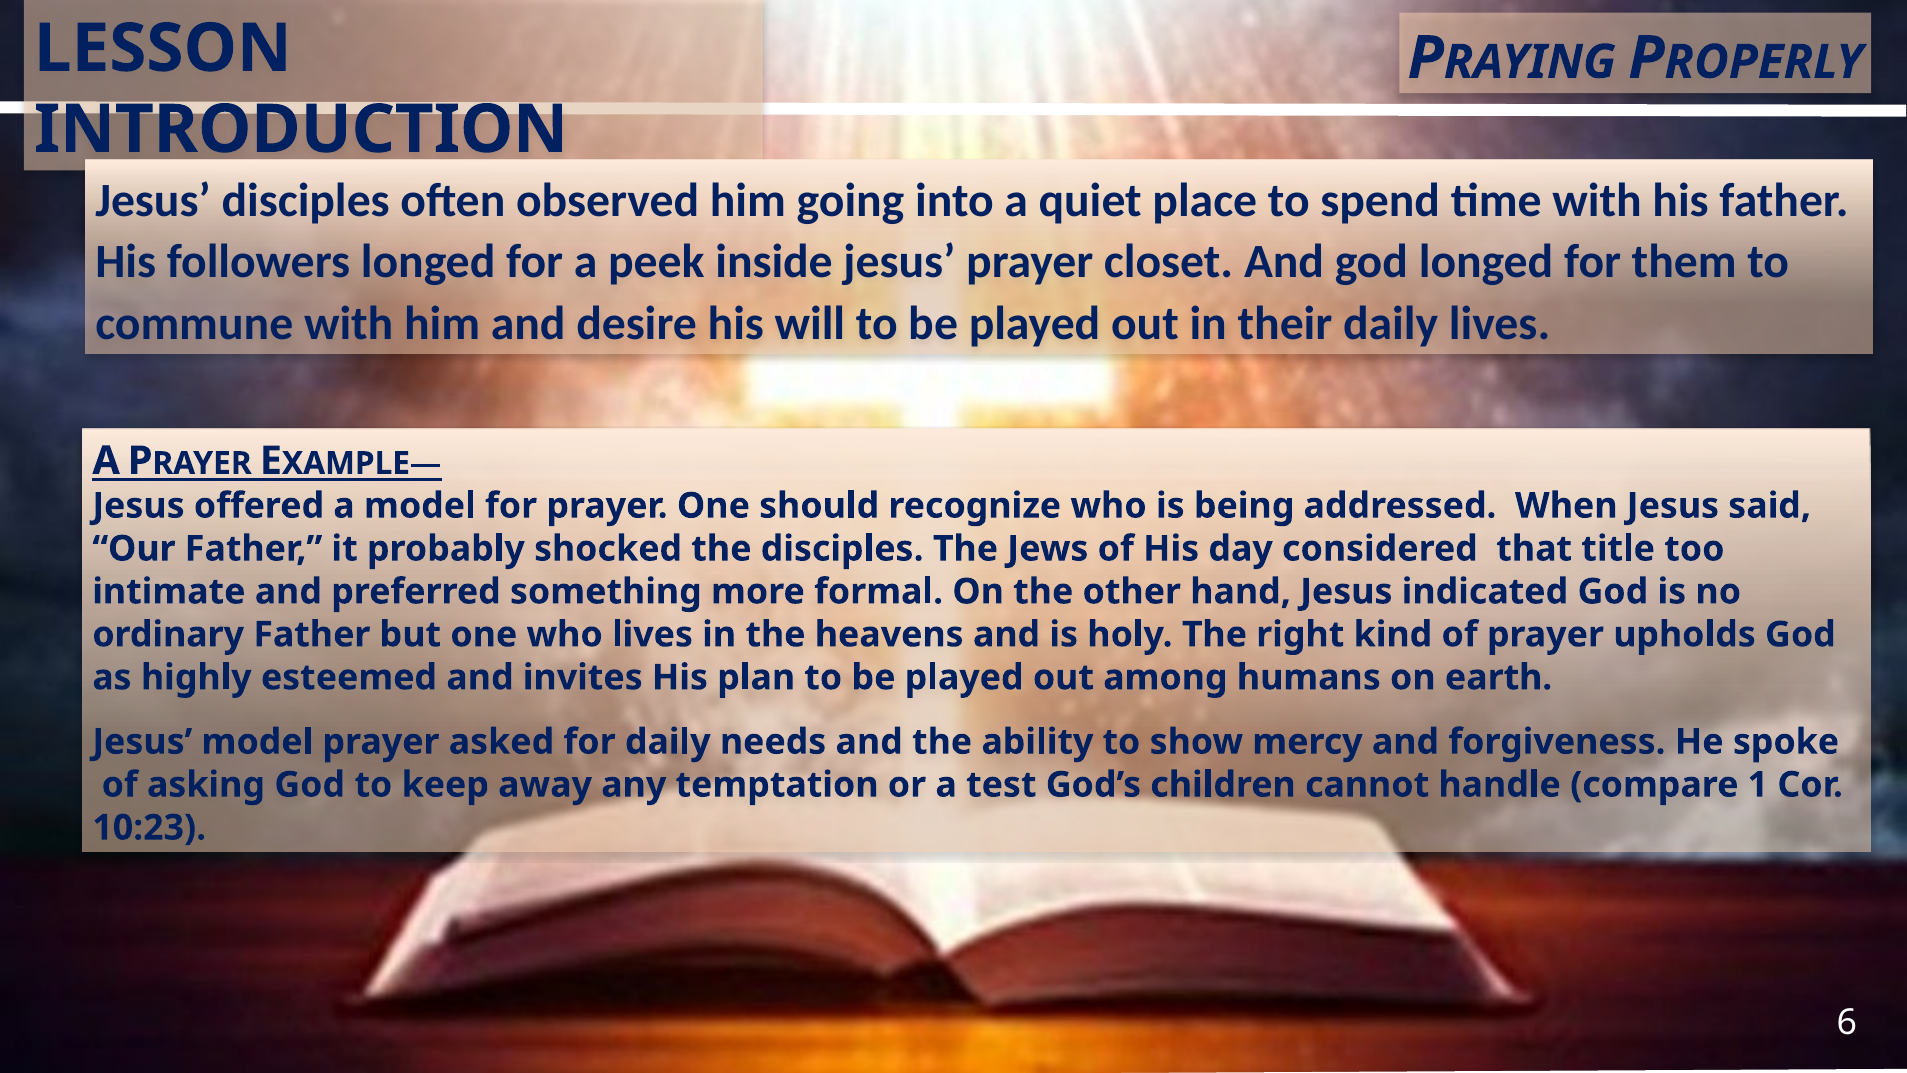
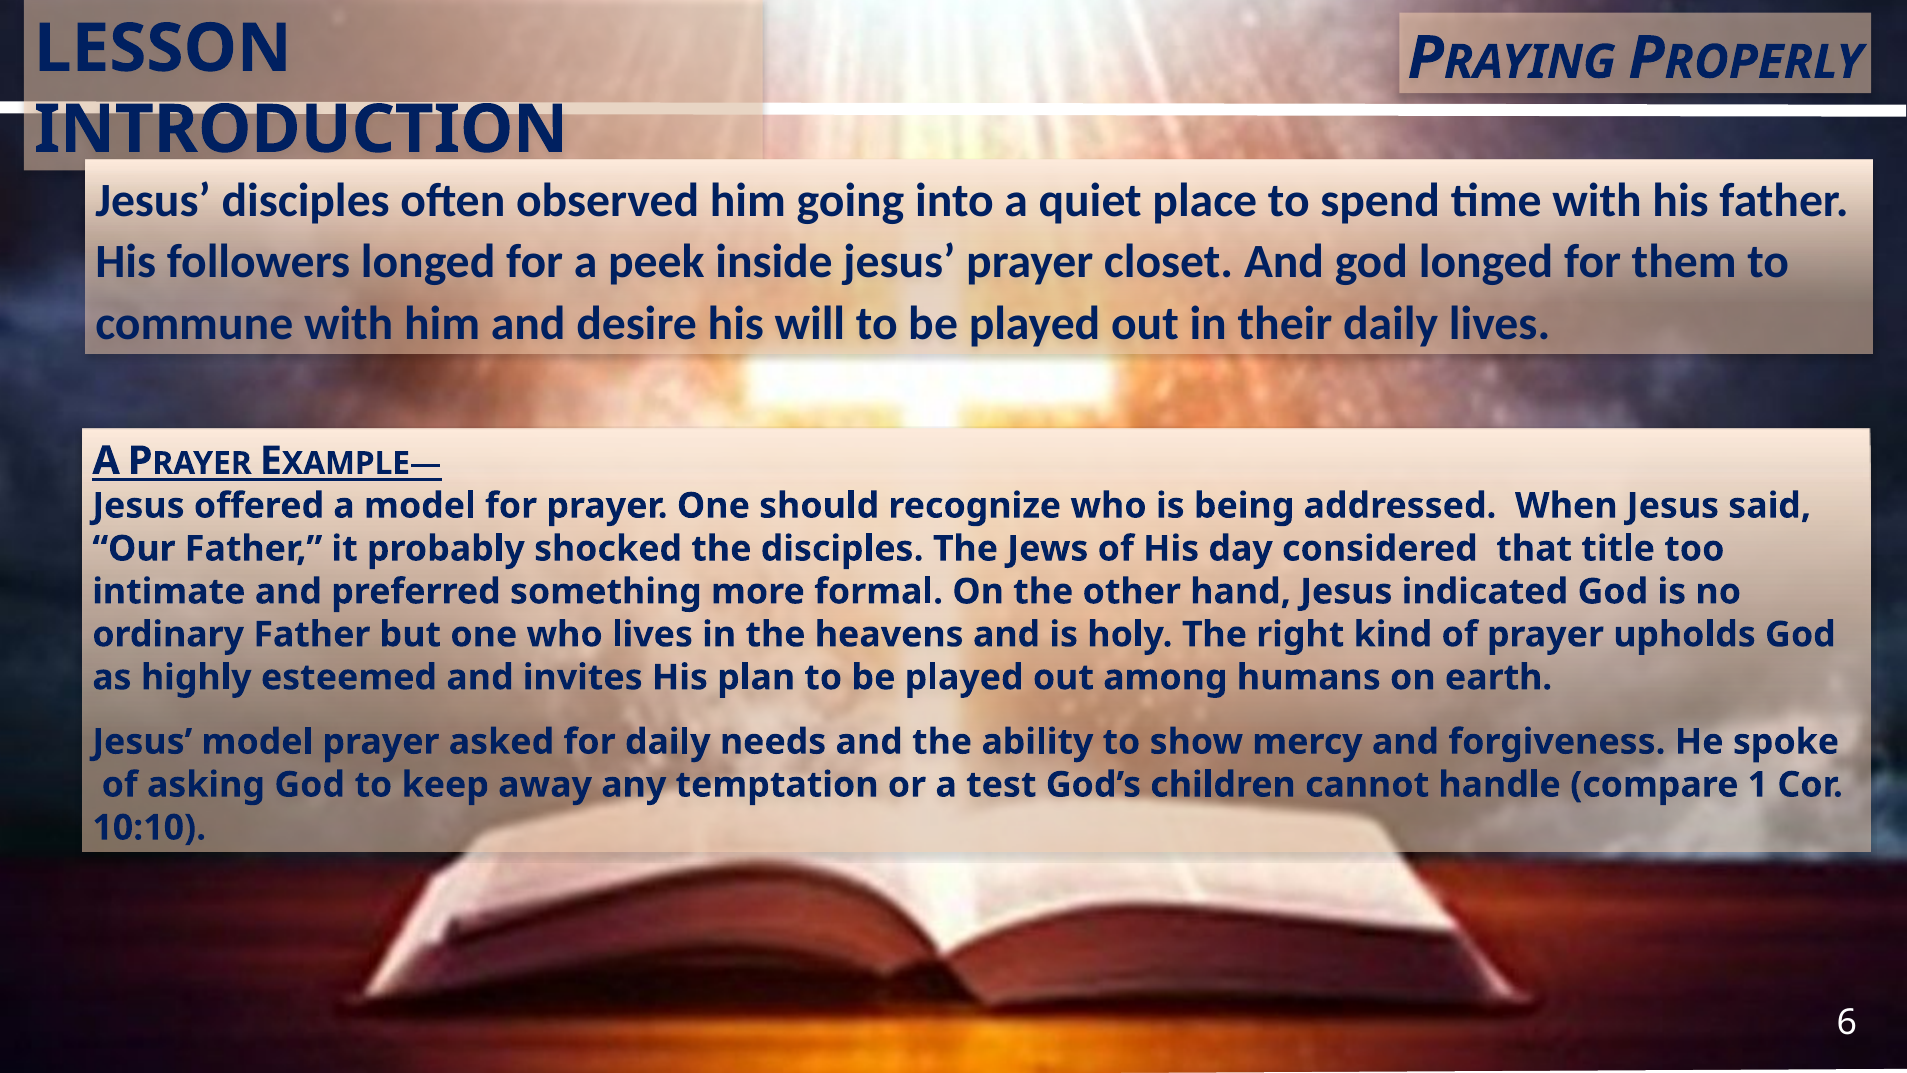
10:23: 10:23 -> 10:10
